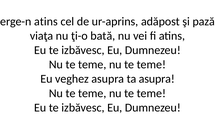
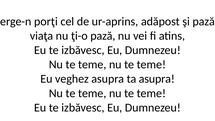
atins at (46, 22): atins -> porţi
ţi-o bată: bată -> pază
